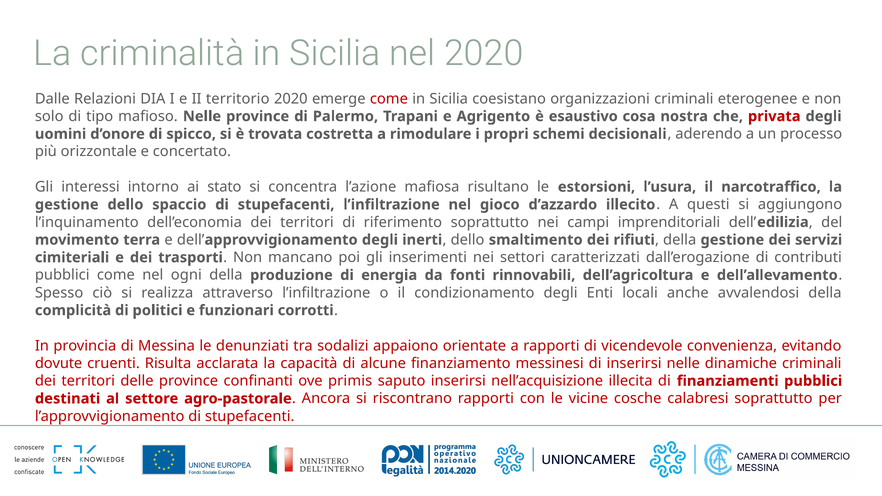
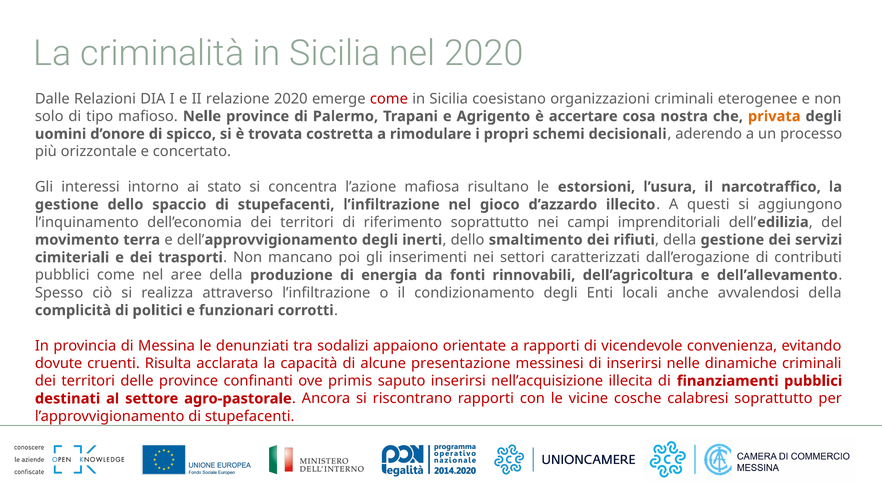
territorio: territorio -> relazione
esaustivo: esaustivo -> accertare
privata colour: red -> orange
ogni: ogni -> aree
finanziamento: finanziamento -> presentazione
